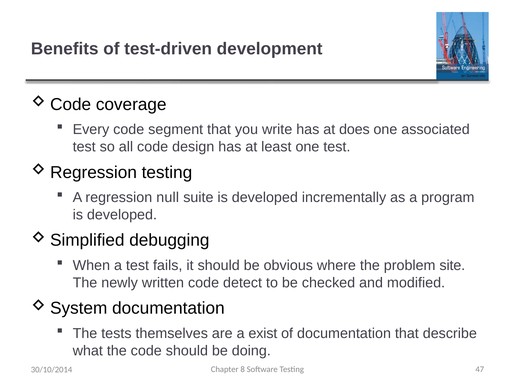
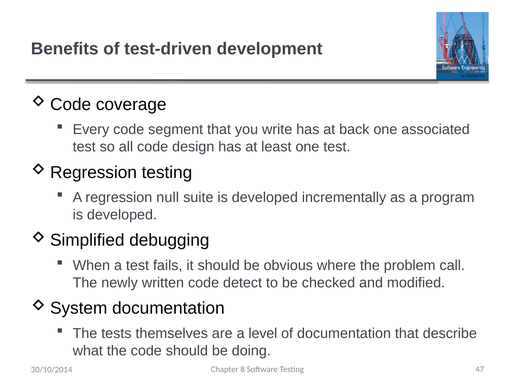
does: does -> back
site: site -> call
exist: exist -> level
